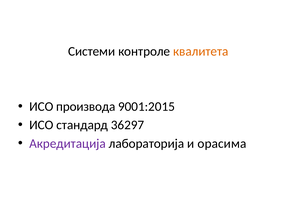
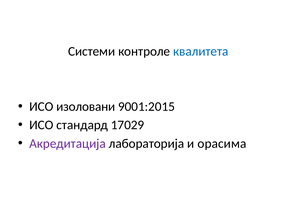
квалитета colour: orange -> blue
производа: производа -> изоловани
36297: 36297 -> 17029
